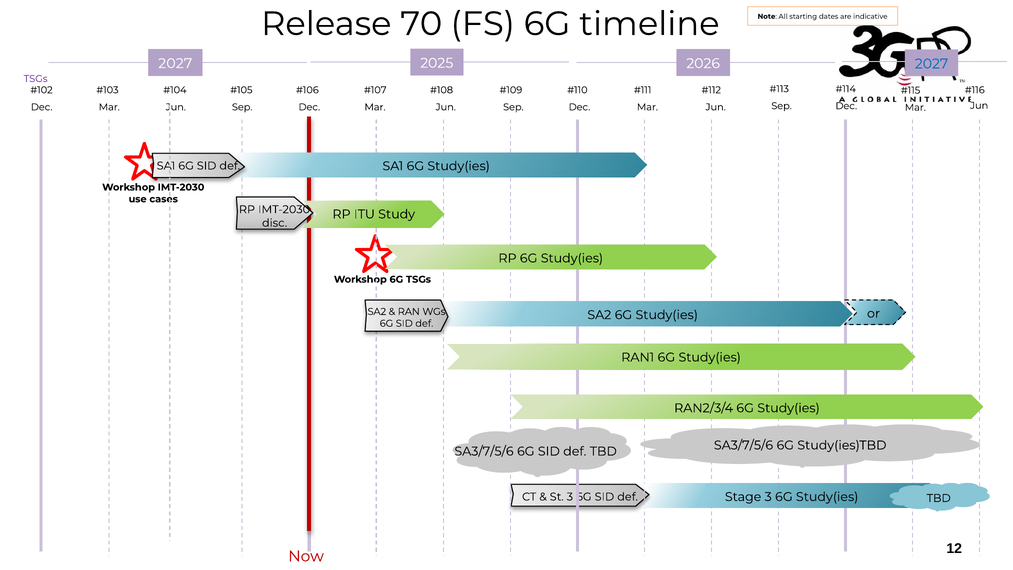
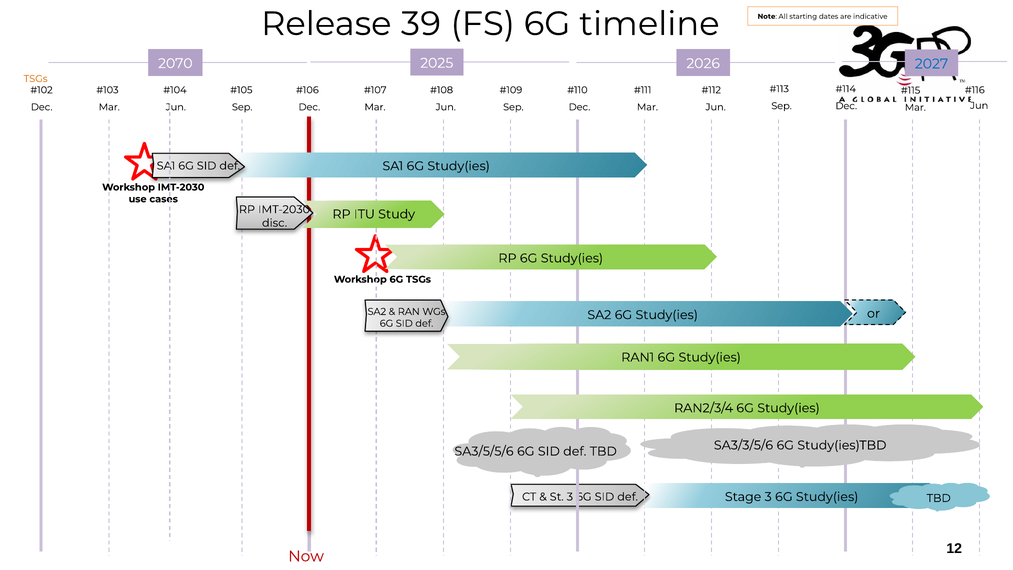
70: 70 -> 39
2027 at (175, 63): 2027 -> 2070
TSGs at (36, 79) colour: purple -> orange
SA3/7/5/6 at (743, 445): SA3/7/5/6 -> SA3/3/5/6
SA3/7/5/6 at (484, 451): SA3/7/5/6 -> SA3/5/5/6
